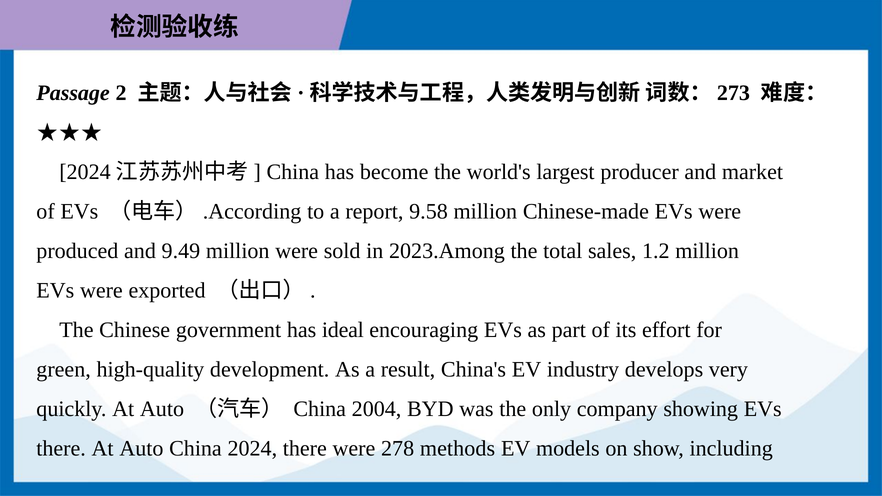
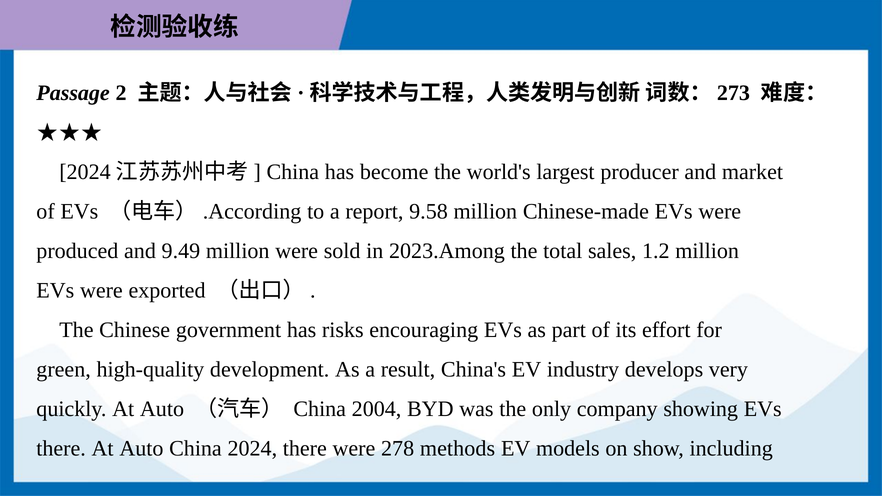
ideal: ideal -> risks
